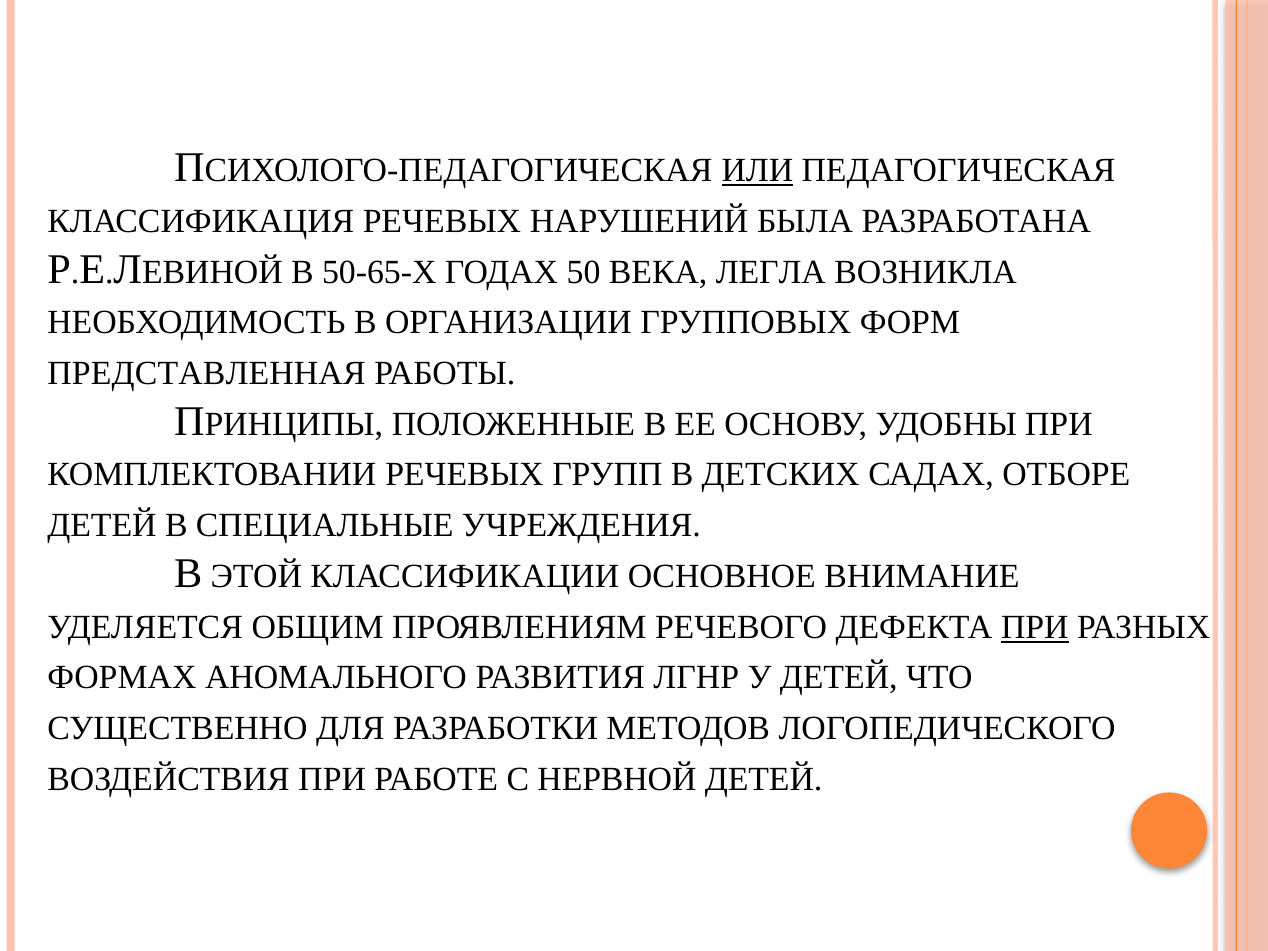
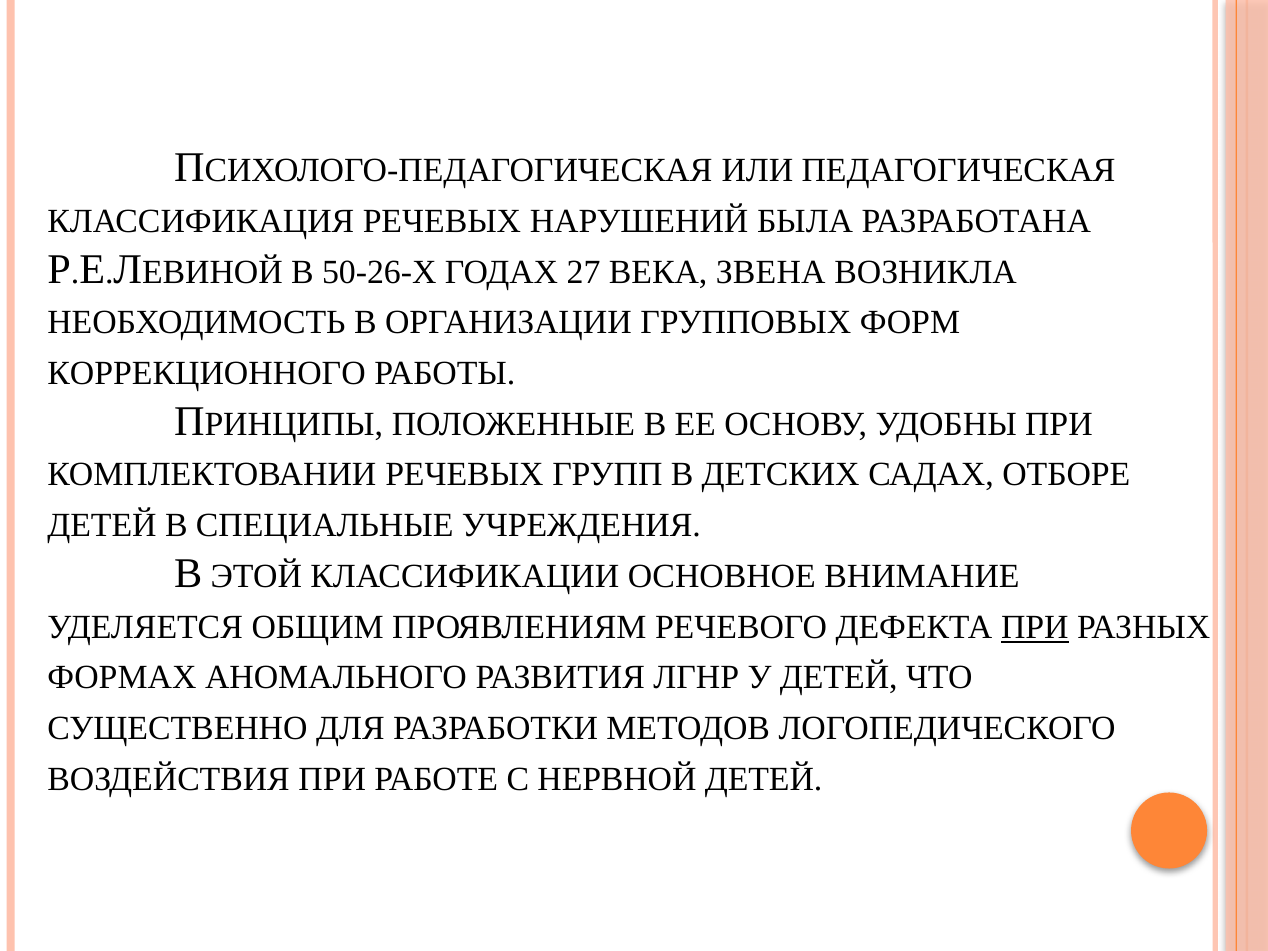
ИЛИ underline: present -> none
50-65-Х: 50-65-Х -> 50-26-Х
50: 50 -> 27
ЛЕГЛА: ЛЕГЛА -> ЗВЕНА
ПРЕДСТАВЛЕННАЯ: ПРЕДСТАВЛЕННАЯ -> КОРРЕКЦИОННОГО
